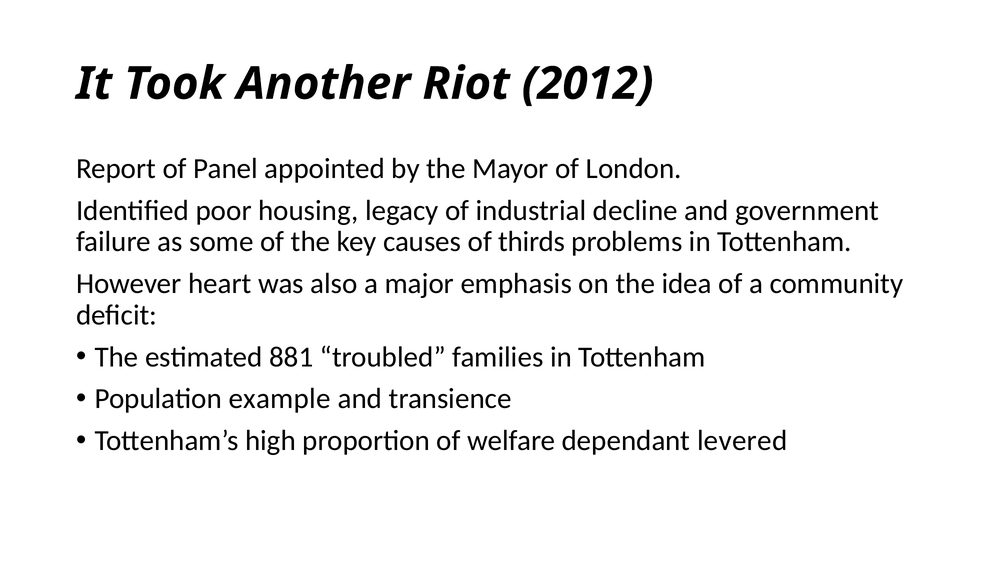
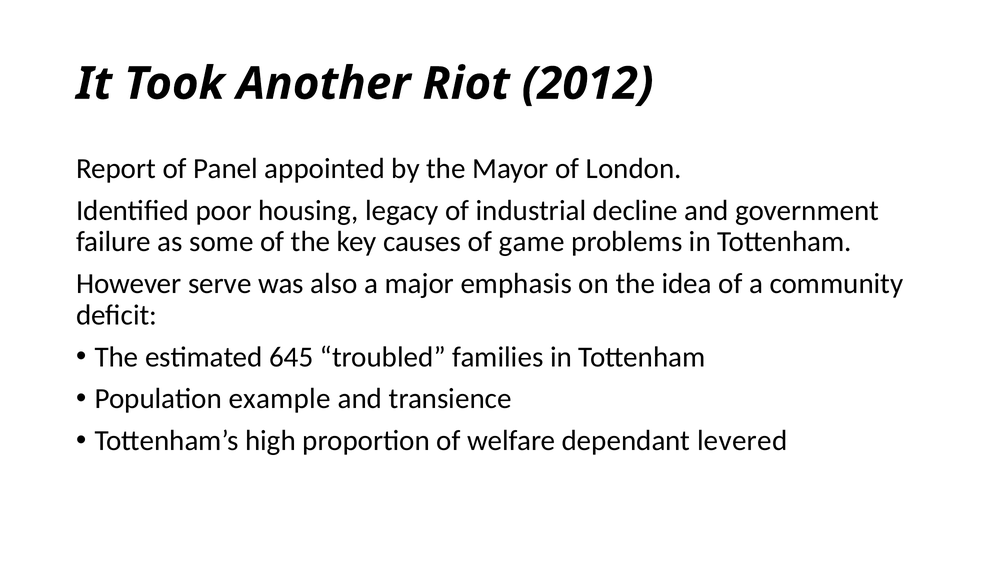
thirds: thirds -> game
heart: heart -> serve
881: 881 -> 645
